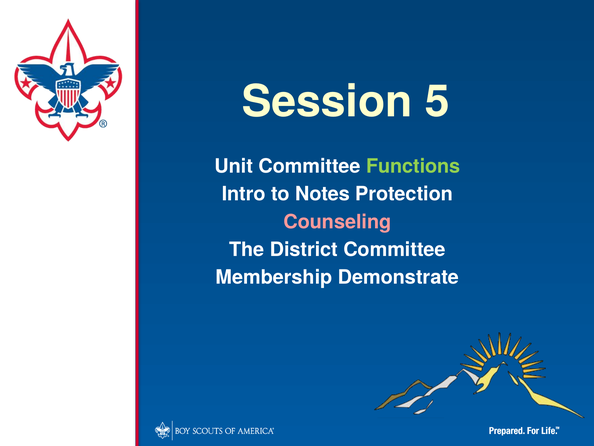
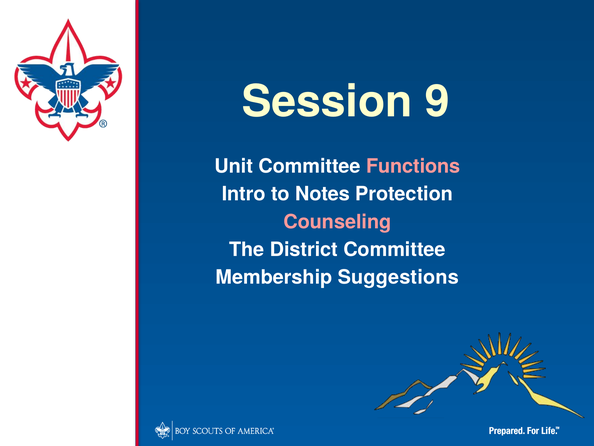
5: 5 -> 9
Functions colour: light green -> pink
Demonstrate: Demonstrate -> Suggestions
